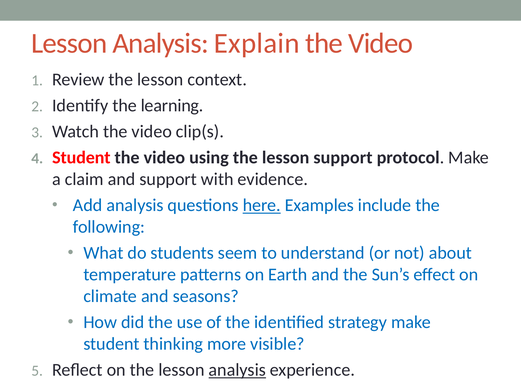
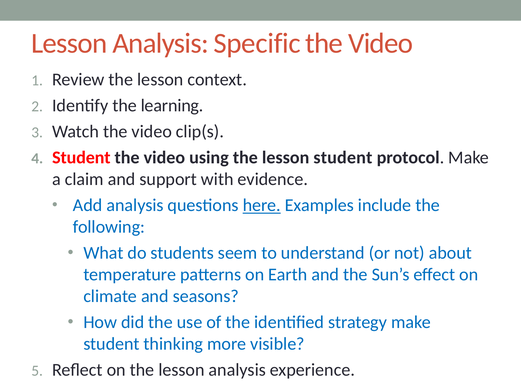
Explain: Explain -> Specific
lesson support: support -> student
analysis at (237, 371) underline: present -> none
